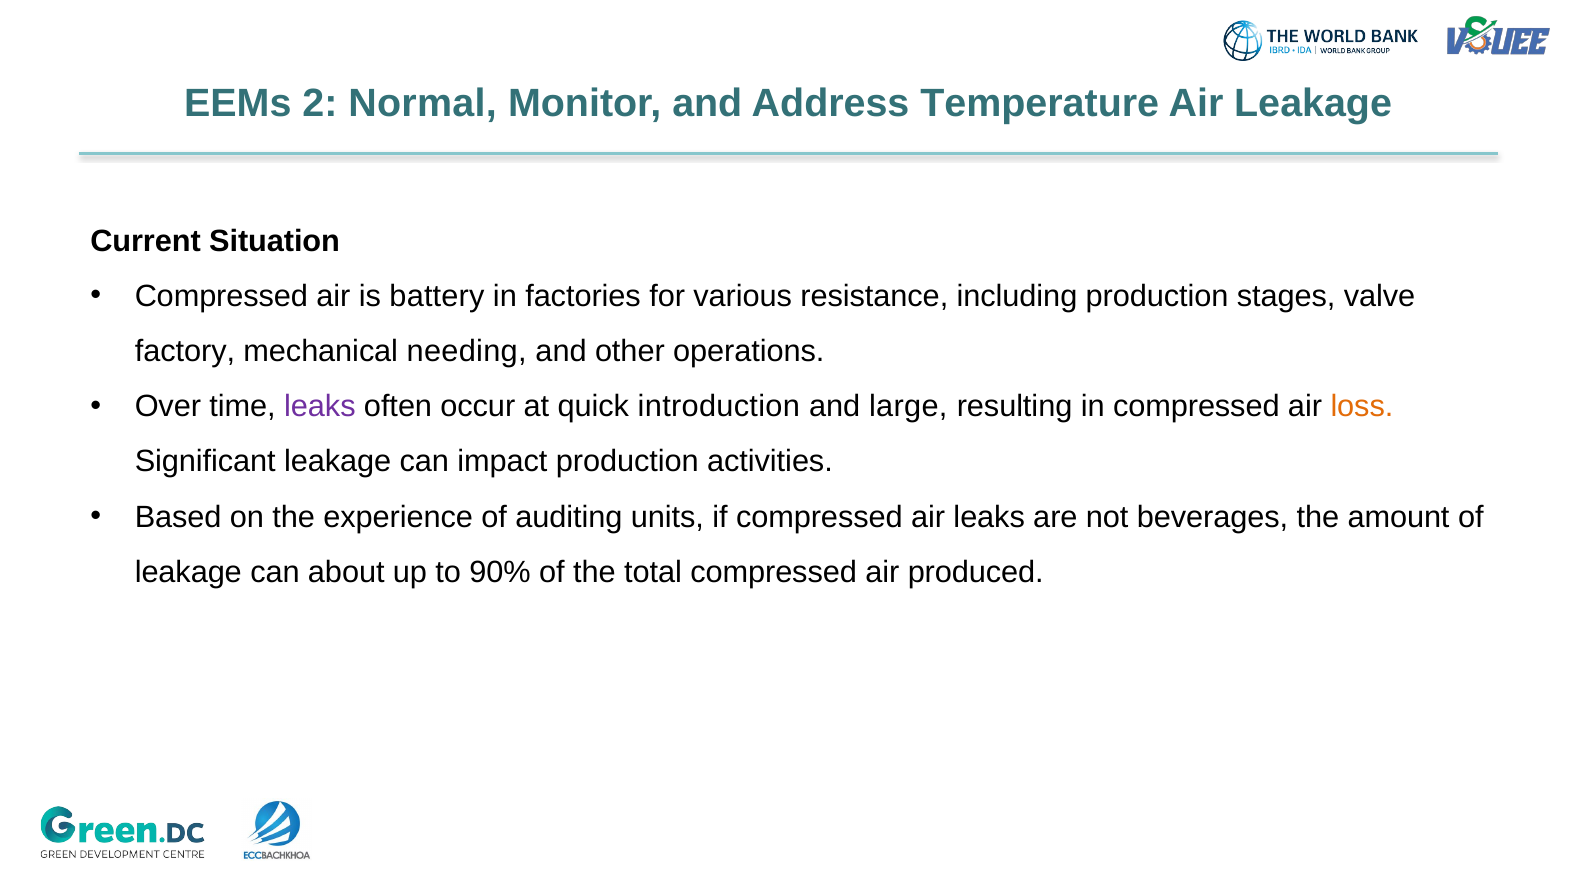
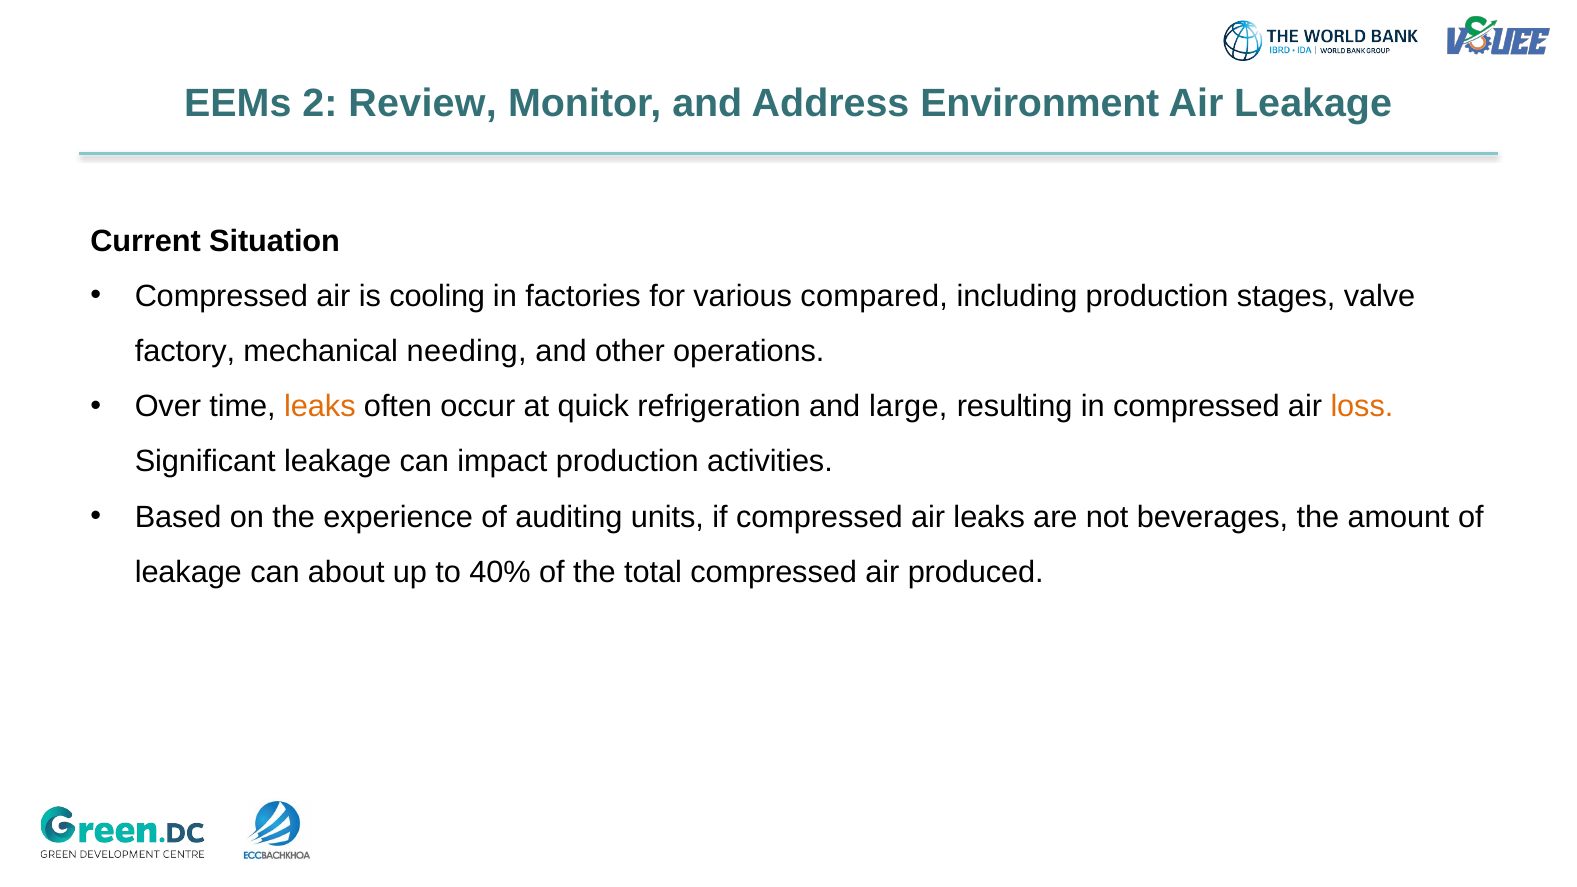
Normal: Normal -> Review
Temperature: Temperature -> Environment
battery: battery -> cooling
resistance: resistance -> compared
leaks at (320, 407) colour: purple -> orange
introduction: introduction -> refrigeration
90%: 90% -> 40%
